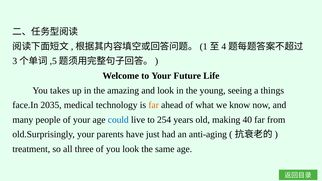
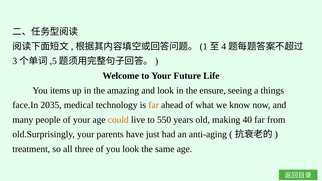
takes: takes -> items
young: young -> ensure
could colour: blue -> orange
254: 254 -> 550
